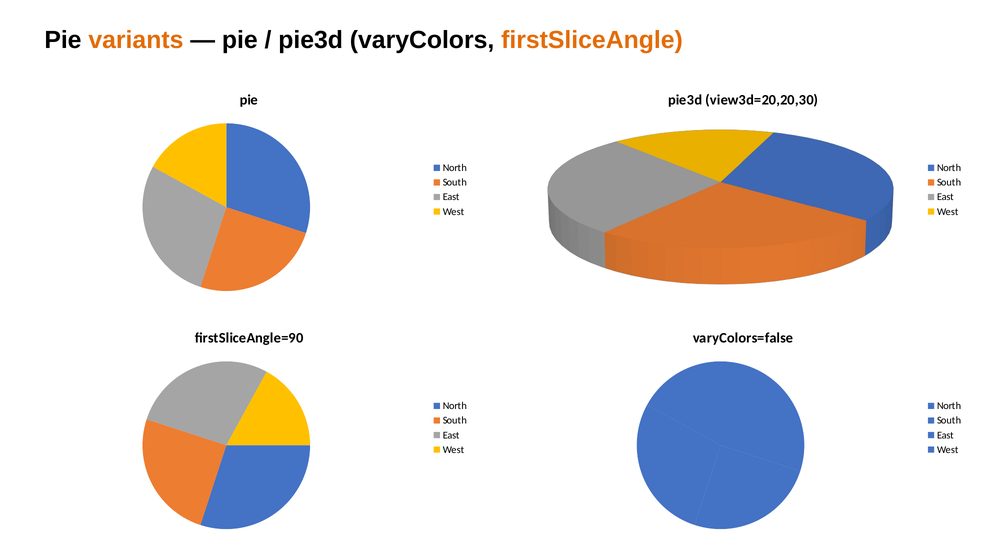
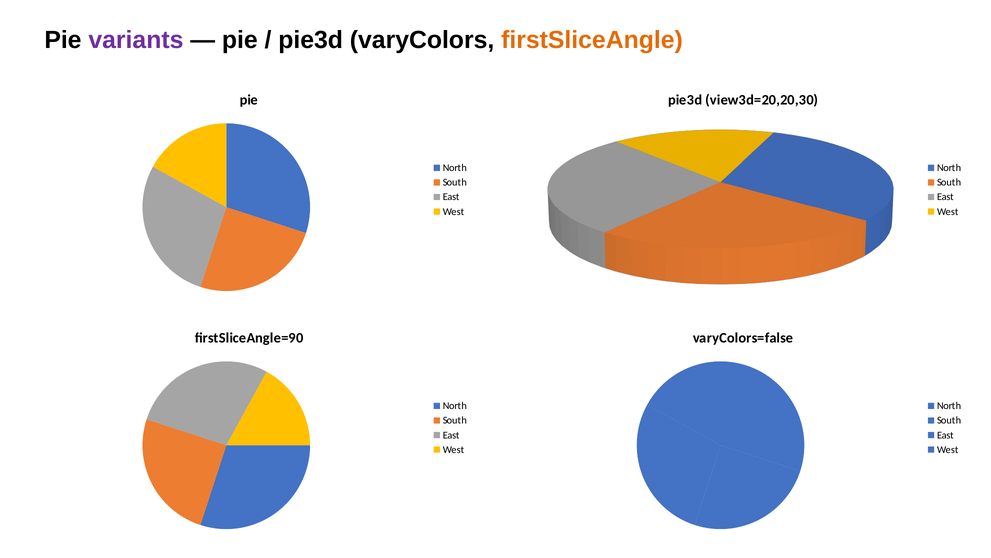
variants colour: orange -> purple
